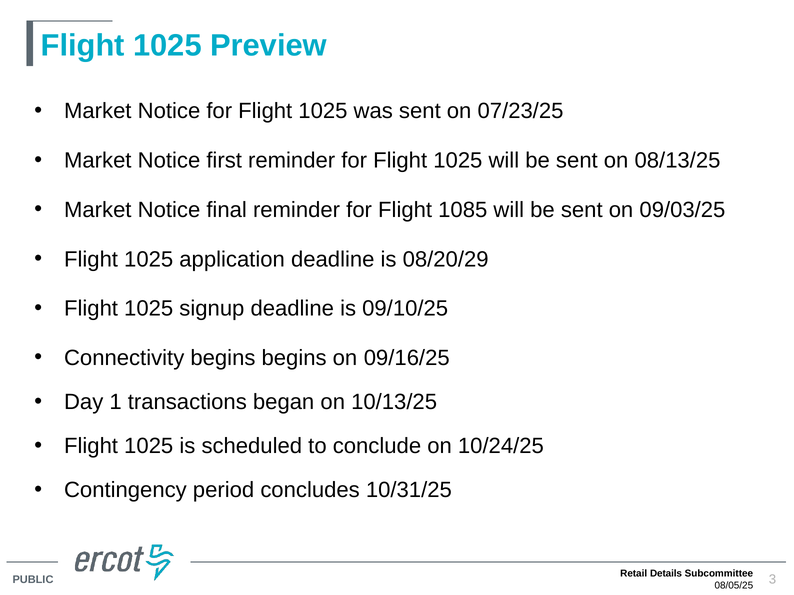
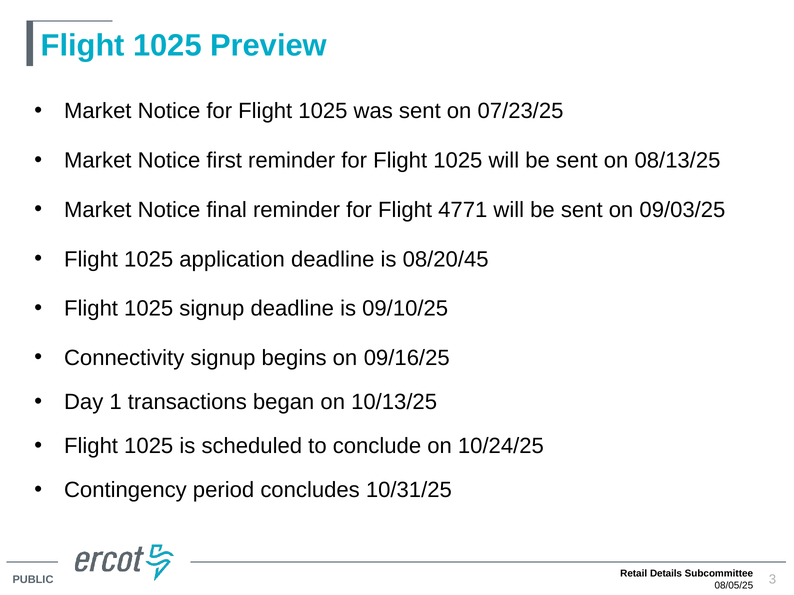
1085: 1085 -> 4771
08/20/29: 08/20/29 -> 08/20/45
Connectivity begins: begins -> signup
